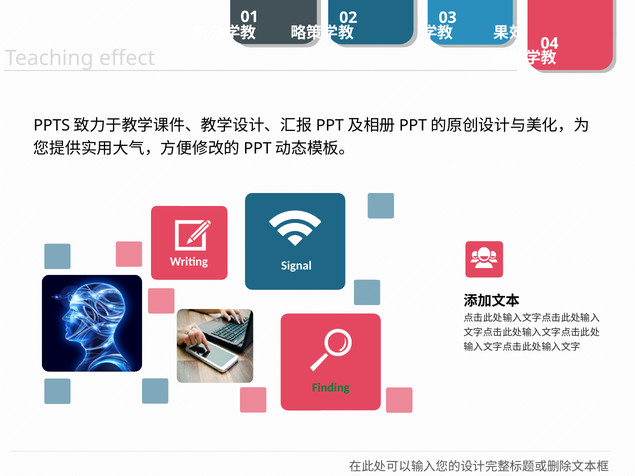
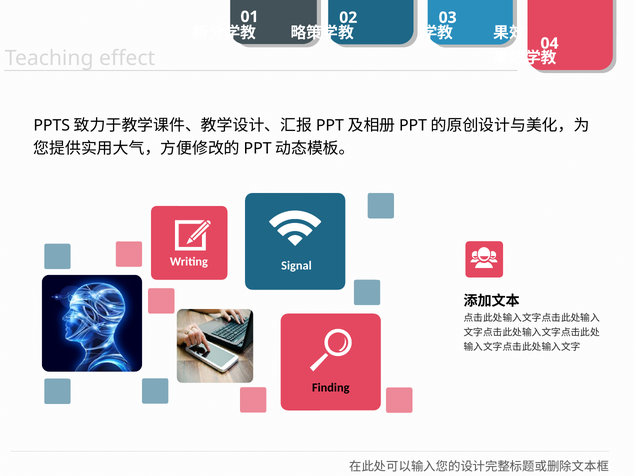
Finding colour: green -> black
